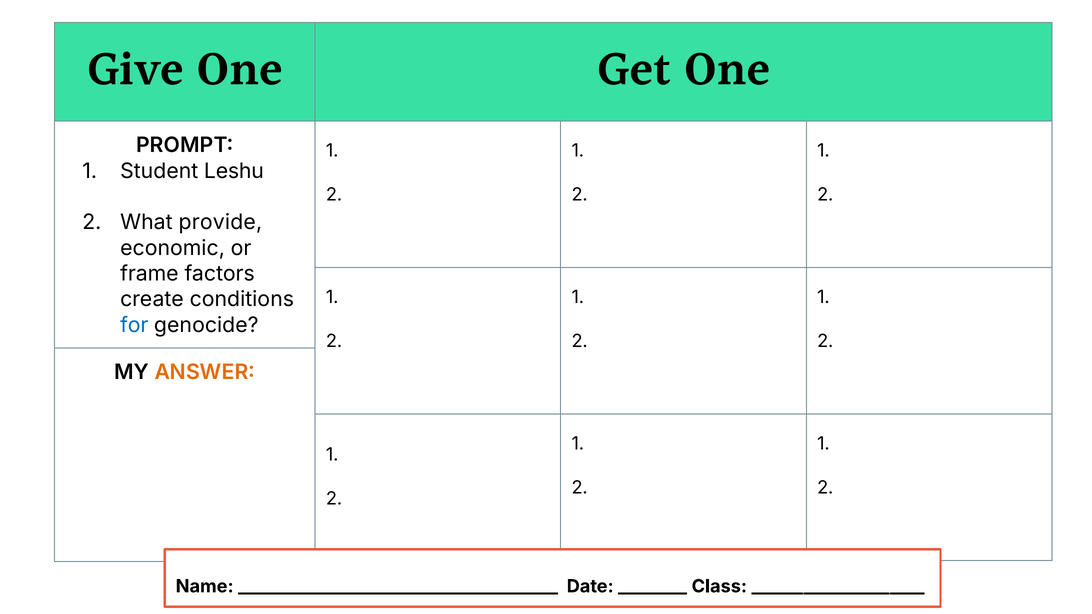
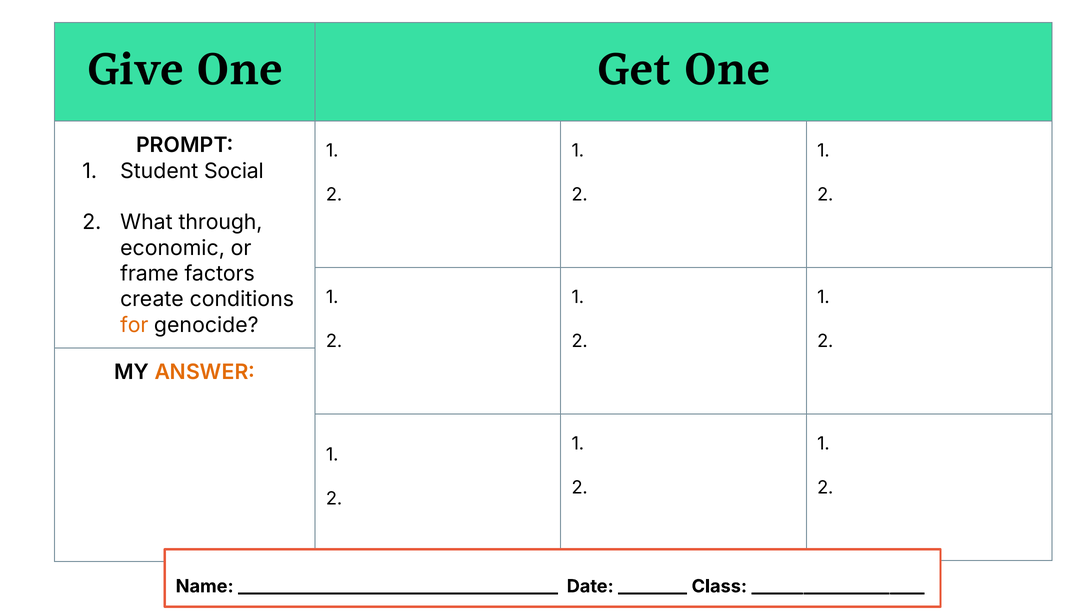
Leshu: Leshu -> Social
provide: provide -> through
for colour: blue -> orange
